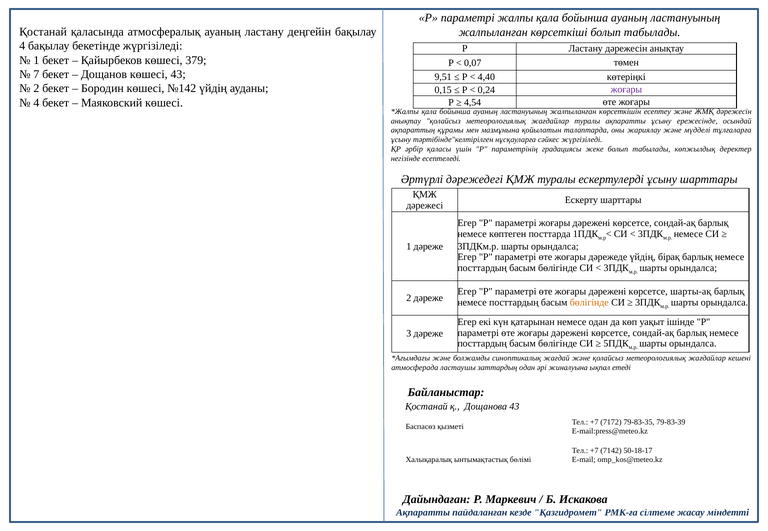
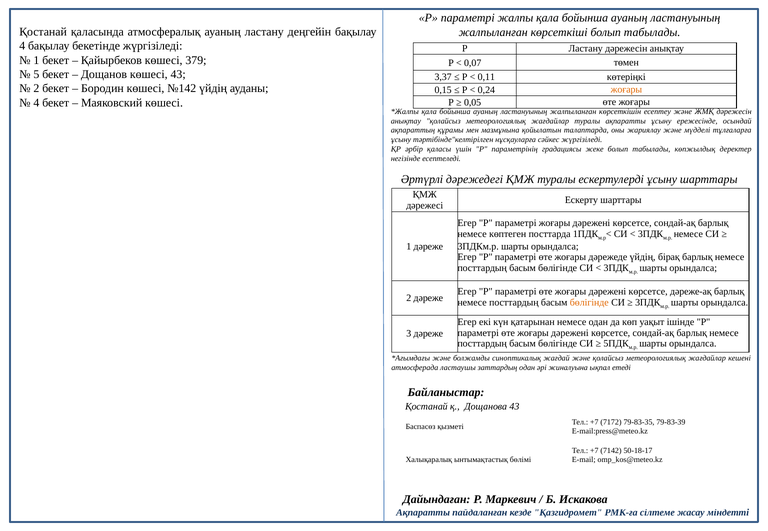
7: 7 -> 5
9,51: 9,51 -> 3,37
4,40: 4,40 -> 0,11
жоғары at (626, 90) colour: purple -> orange
4,54: 4,54 -> 0,05
шарты-ақ: шарты-ақ -> дәреже-ақ
